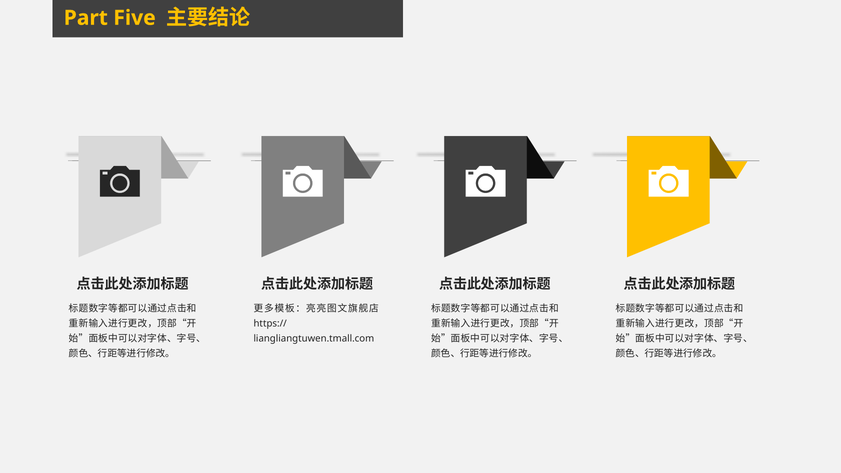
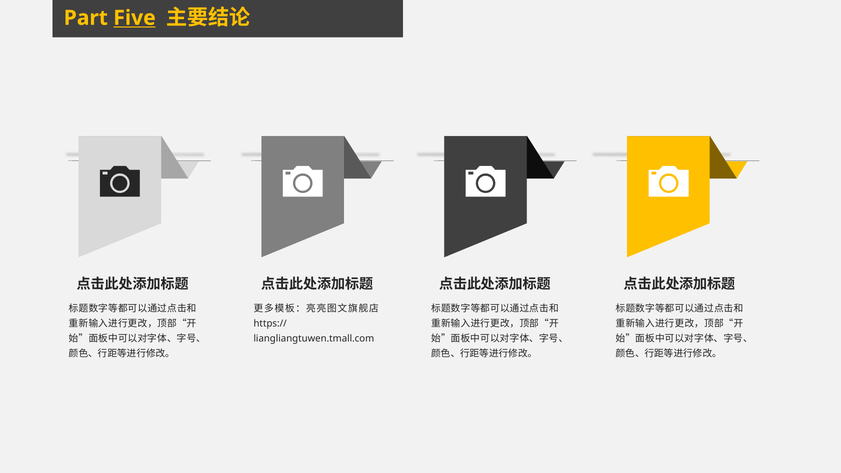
Five underline: none -> present
